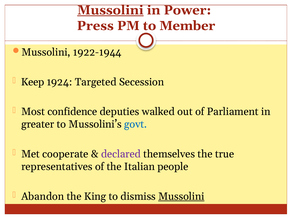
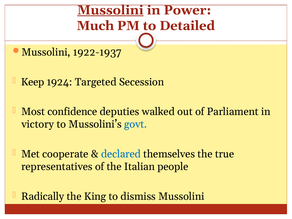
Press: Press -> Much
Member: Member -> Detailed
1922-1944: 1922-1944 -> 1922-1937
greater: greater -> victory
declared colour: purple -> blue
Abandon: Abandon -> Radically
Mussolini at (181, 196) underline: present -> none
